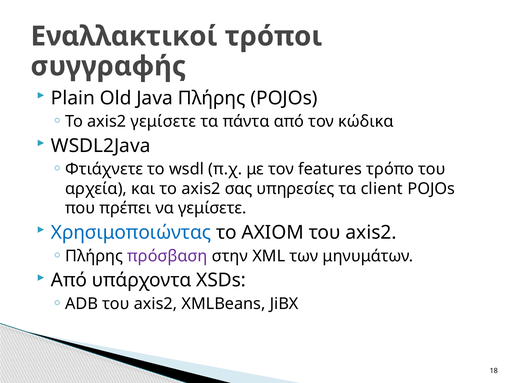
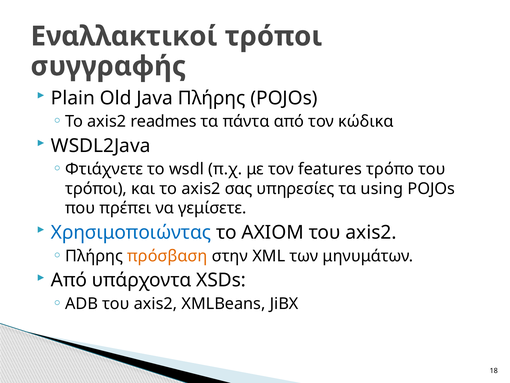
axis2 γεμίσετε: γεμίσετε -> readmes
αρχεία at (96, 188): αρχεία -> τρόποι
client: client -> using
πρόσβαση colour: purple -> orange
